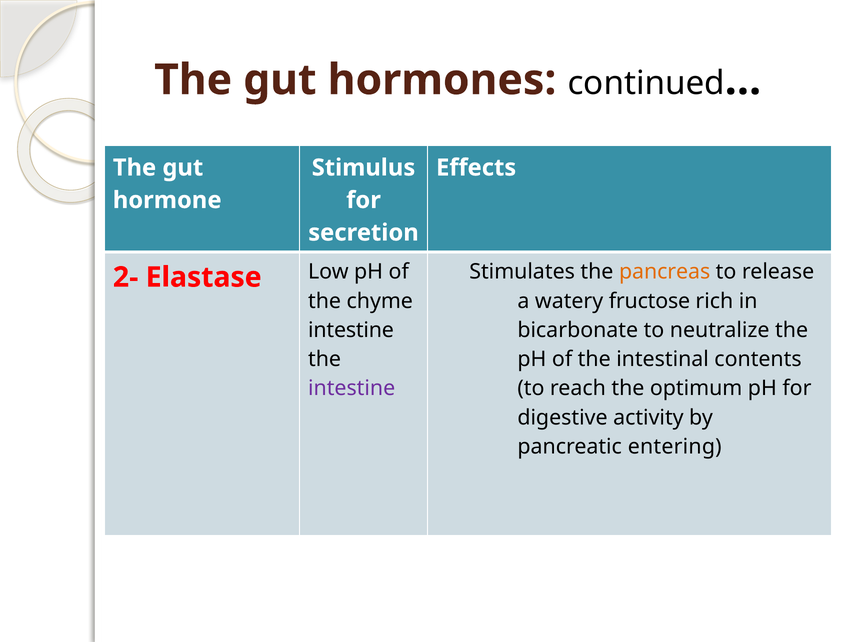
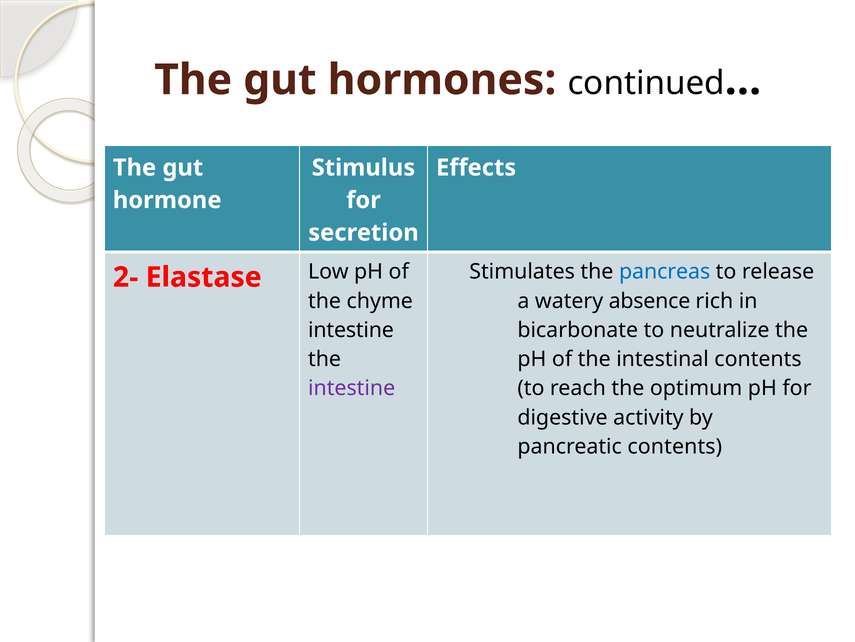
pancreas colour: orange -> blue
fructose: fructose -> absence
pancreatic entering: entering -> contents
